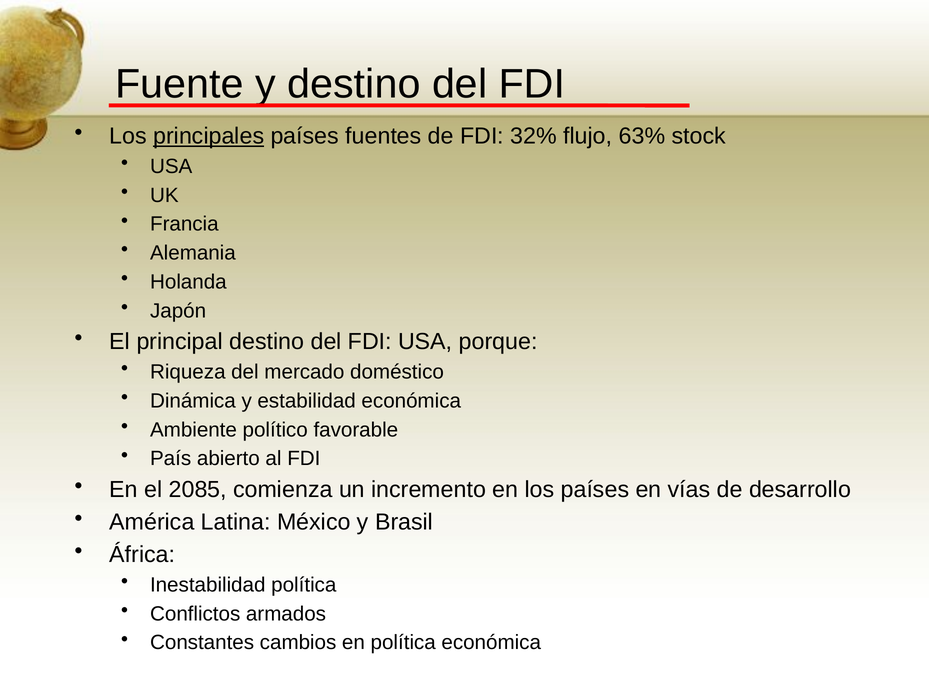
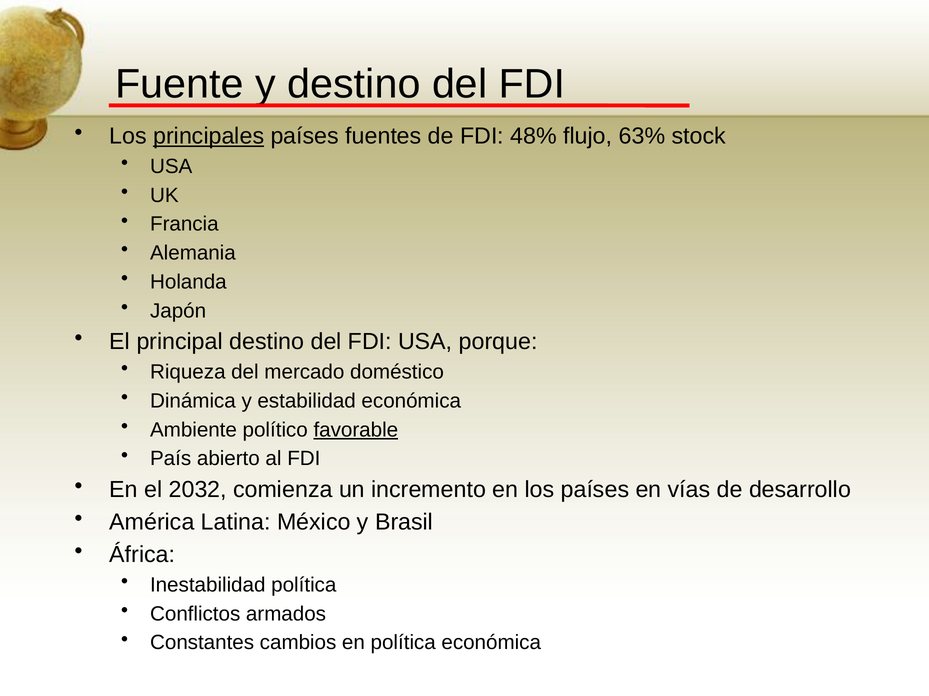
32%: 32% -> 48%
favorable underline: none -> present
2085: 2085 -> 2032
